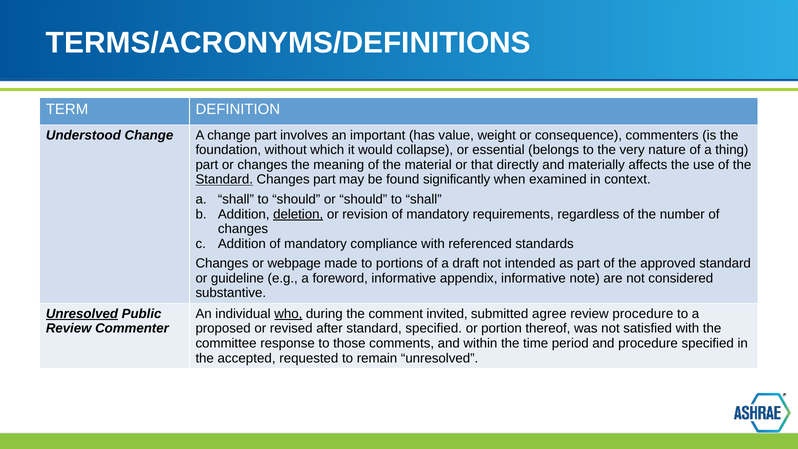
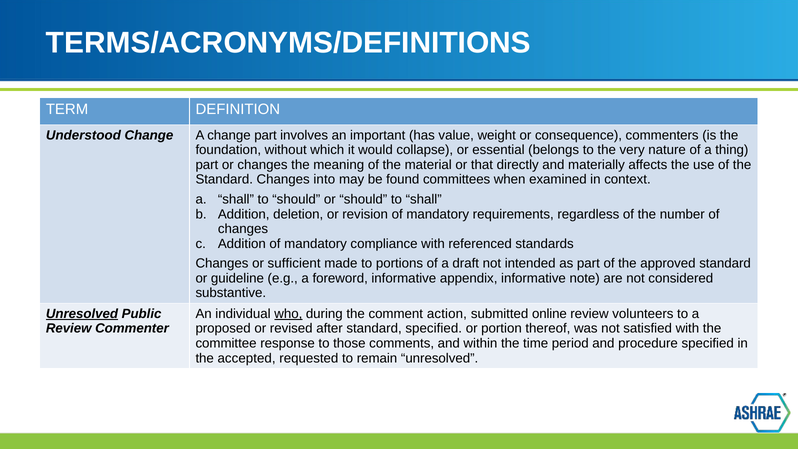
Standard at (224, 180) underline: present -> none
Changes part: part -> into
significantly: significantly -> committees
deletion underline: present -> none
webpage: webpage -> sufficient
invited: invited -> action
agree: agree -> online
review procedure: procedure -> volunteers
